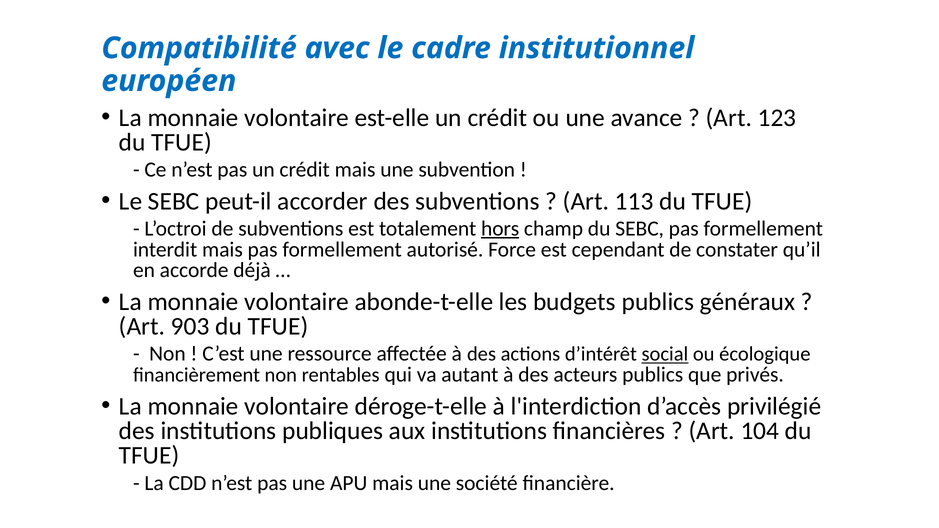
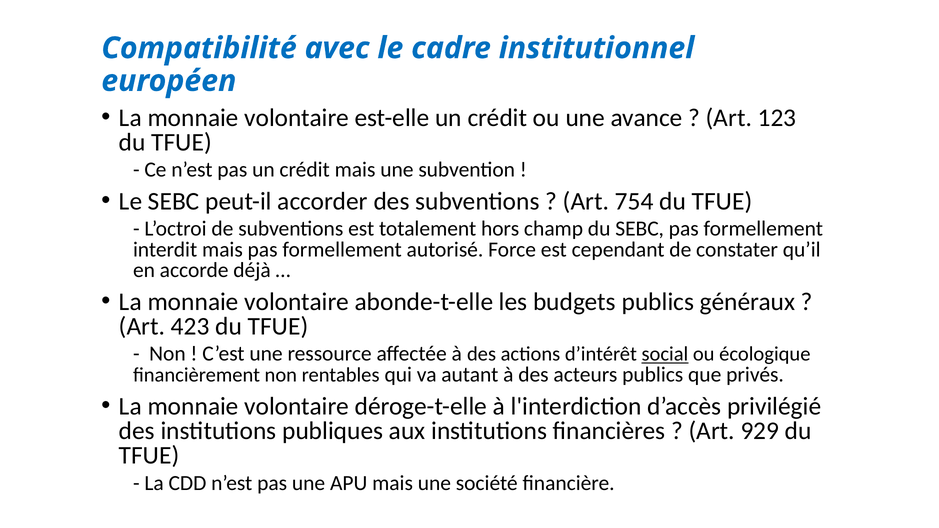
113: 113 -> 754
hors underline: present -> none
903: 903 -> 423
104: 104 -> 929
